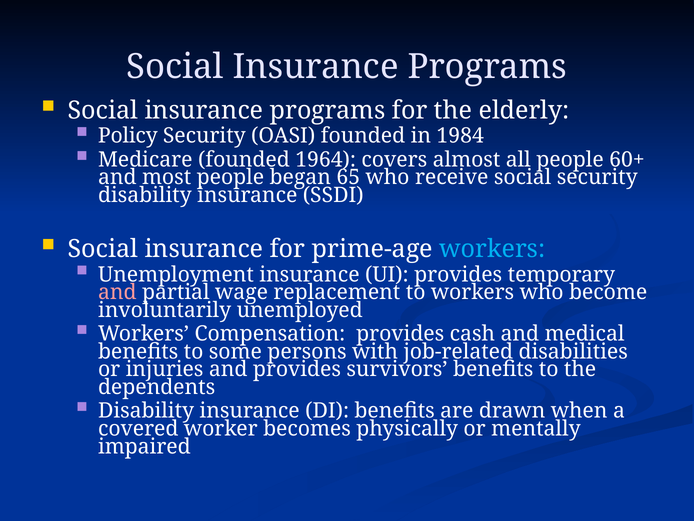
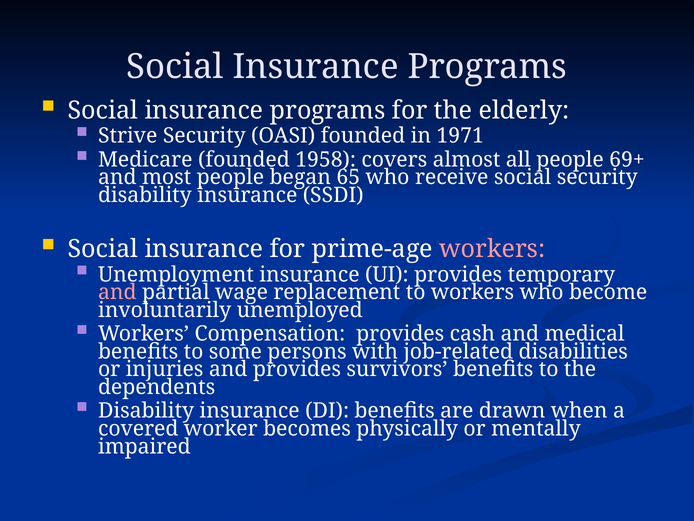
Policy: Policy -> Strive
1984: 1984 -> 1971
1964: 1964 -> 1958
60+: 60+ -> 69+
workers at (492, 249) colour: light blue -> pink
